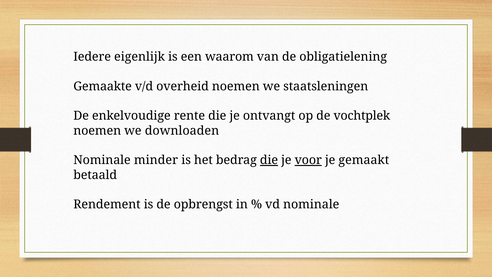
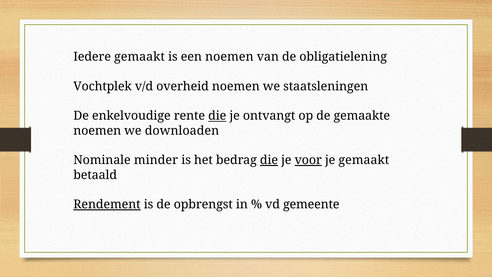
Iedere eigenlijk: eigenlijk -> gemaakt
een waarom: waarom -> noemen
Gemaakte: Gemaakte -> Vochtplek
die at (217, 116) underline: none -> present
vochtplek: vochtplek -> gemaakte
Rendement underline: none -> present
vd nominale: nominale -> gemeente
